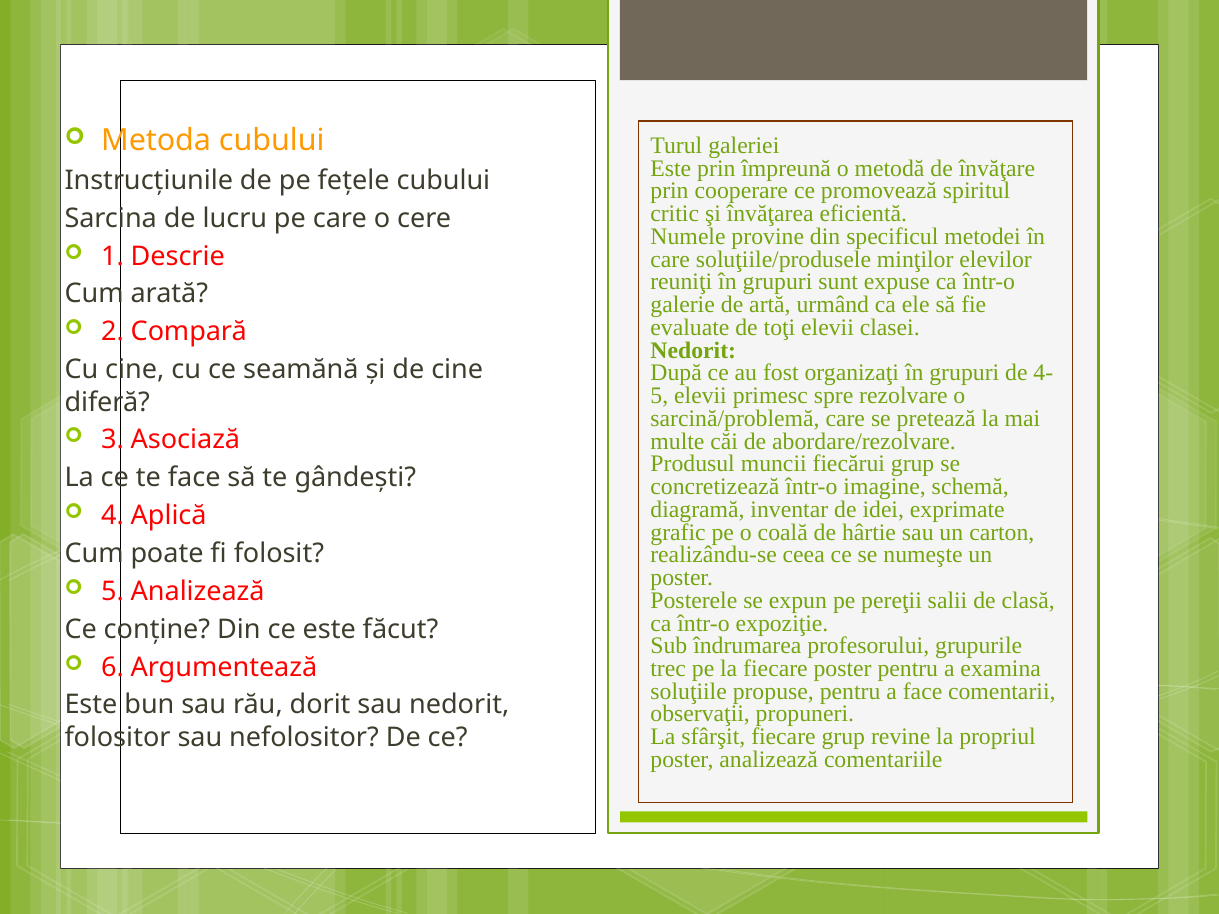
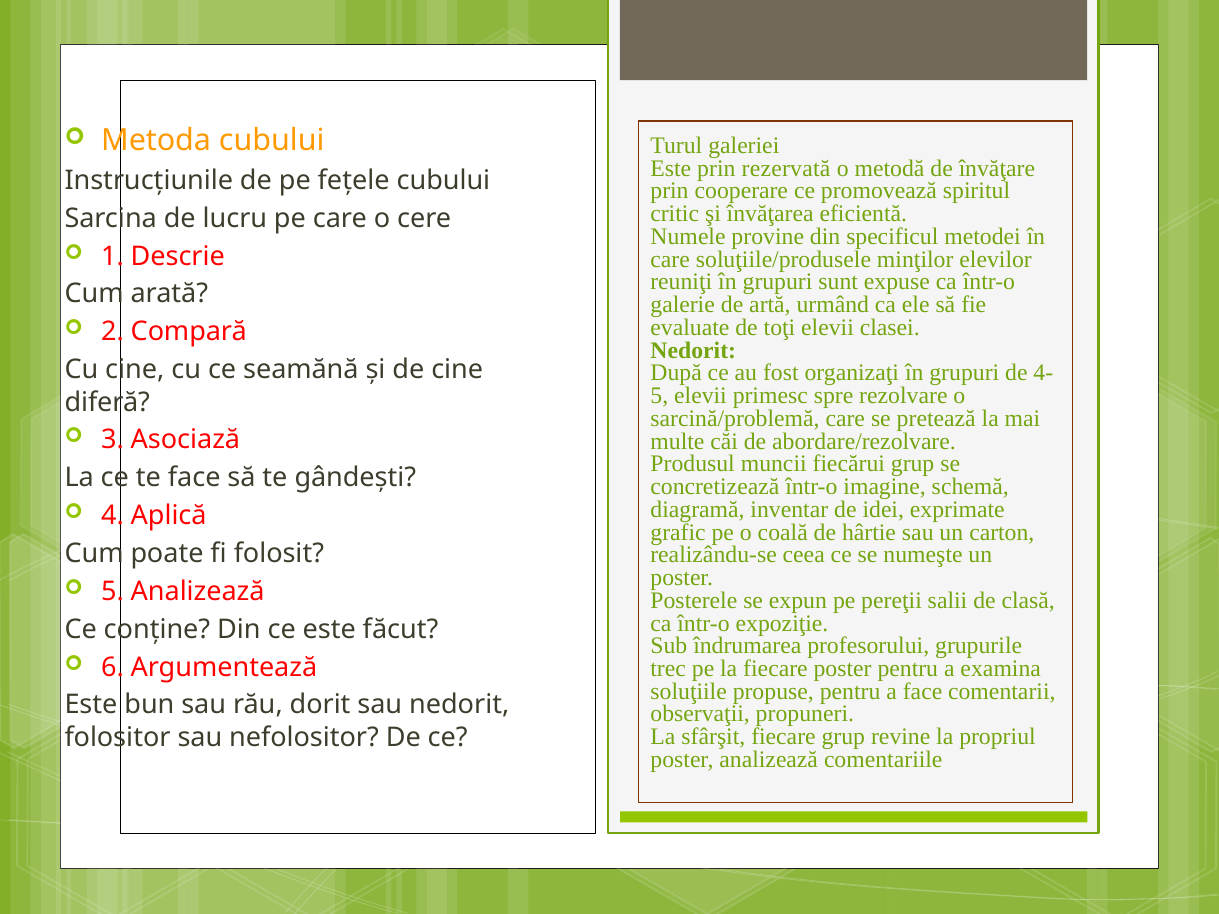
împreună: împreună -> rezervată
